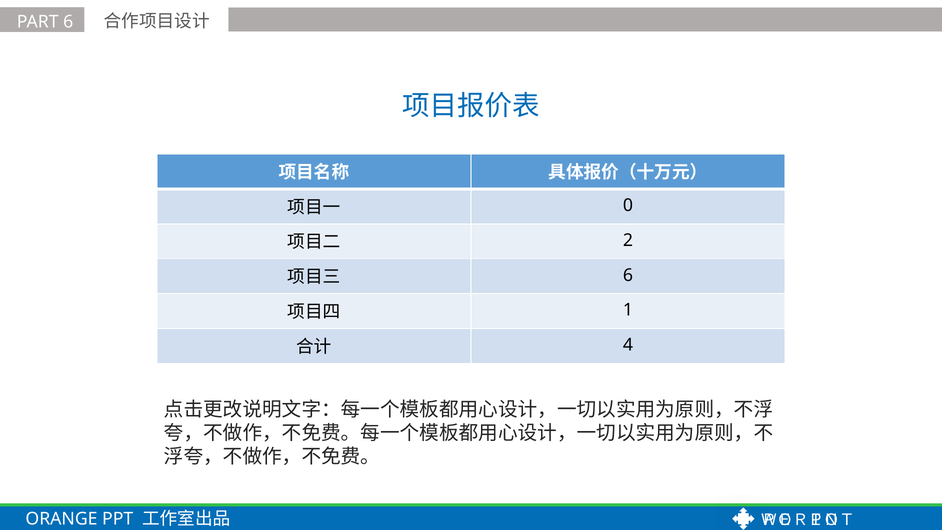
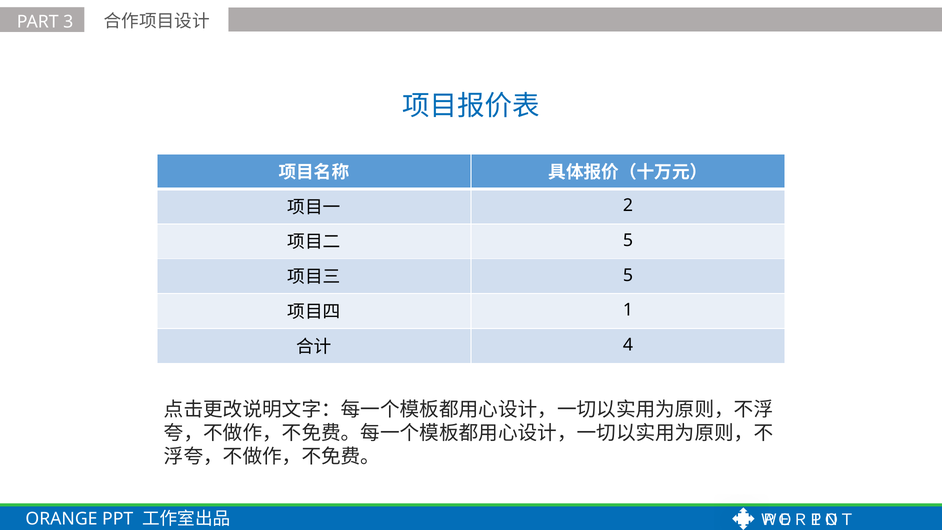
PART 6: 6 -> 3
0: 0 -> 2
2 at (628, 240): 2 -> 5
6 at (628, 275): 6 -> 5
